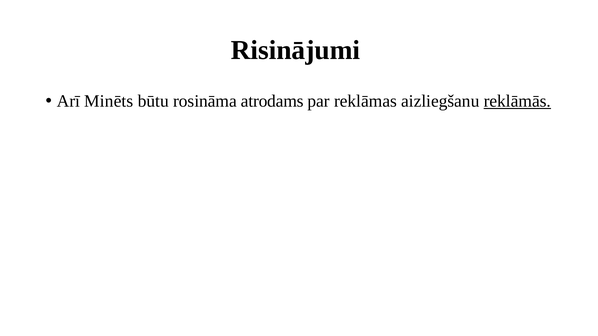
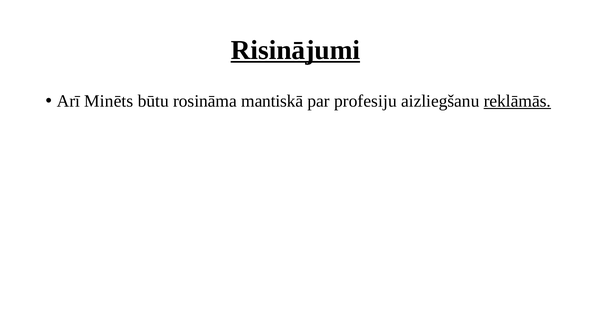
Risinājumi underline: none -> present
atrodams: atrodams -> mantiskā
reklāmas: reklāmas -> profesiju
